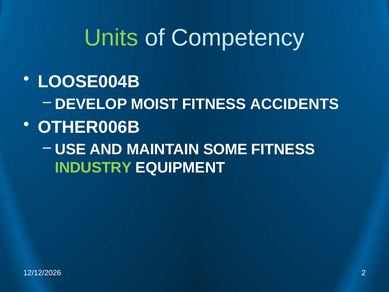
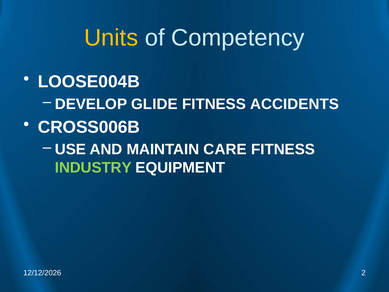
Units colour: light green -> yellow
MOIST: MOIST -> GLIDE
OTHER006B: OTHER006B -> CROSS006B
SOME: SOME -> CARE
